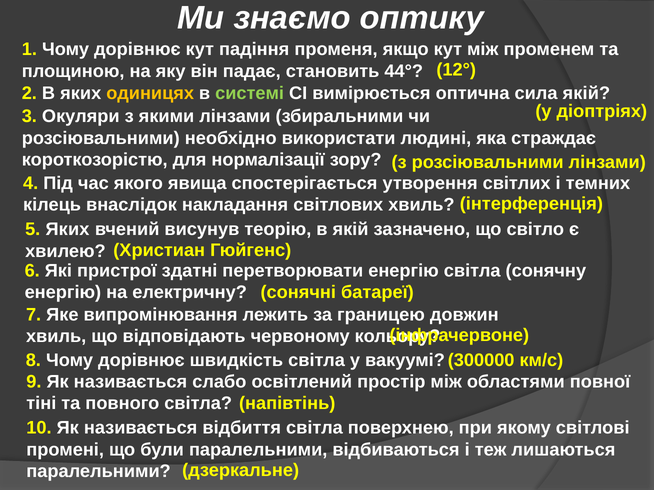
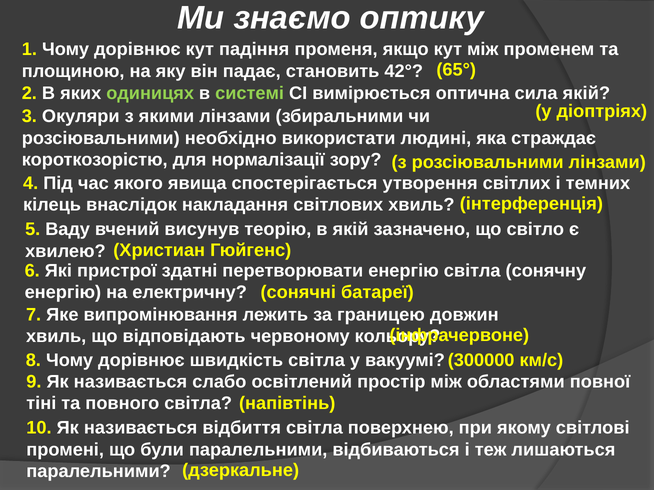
12°: 12° -> 65°
44°: 44° -> 42°
одиницях colour: yellow -> light green
5 Яких: Яких -> Ваду
